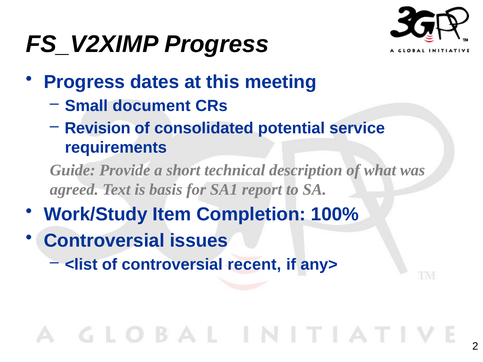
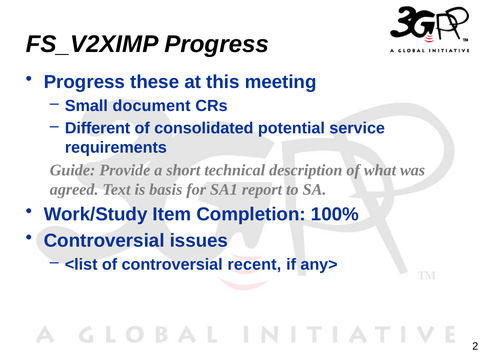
dates: dates -> these
Revision: Revision -> Different
